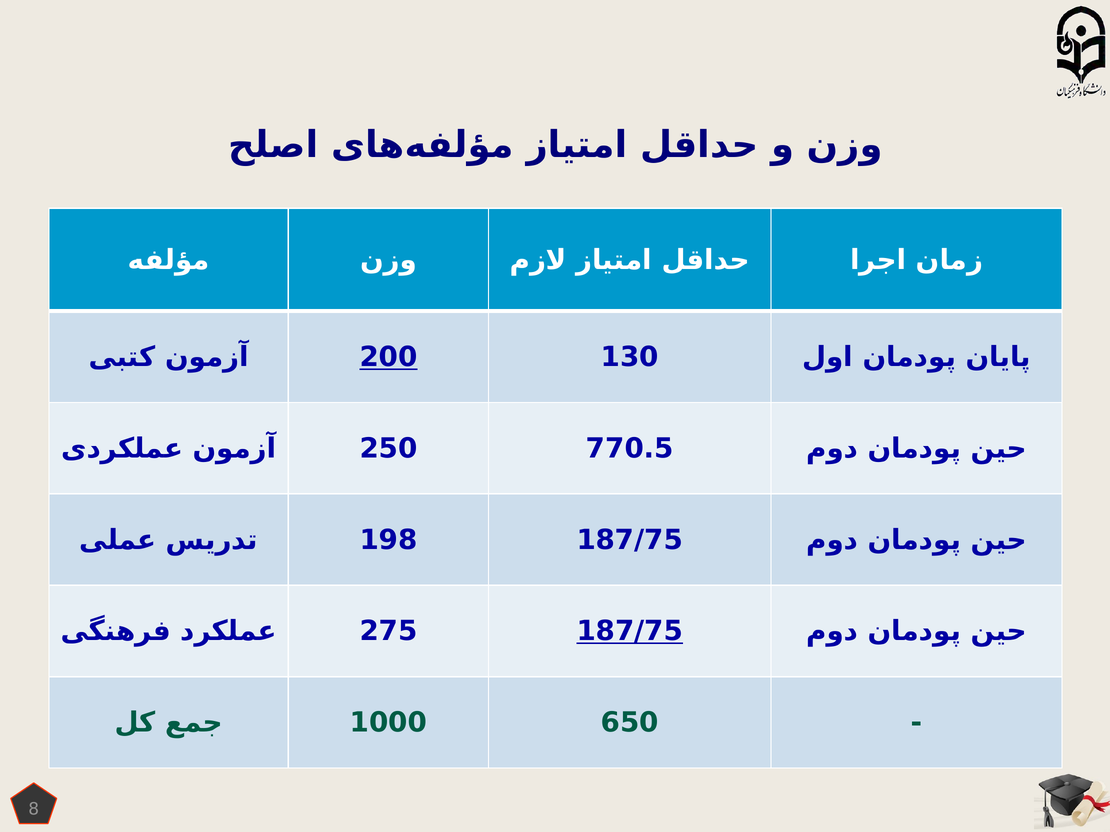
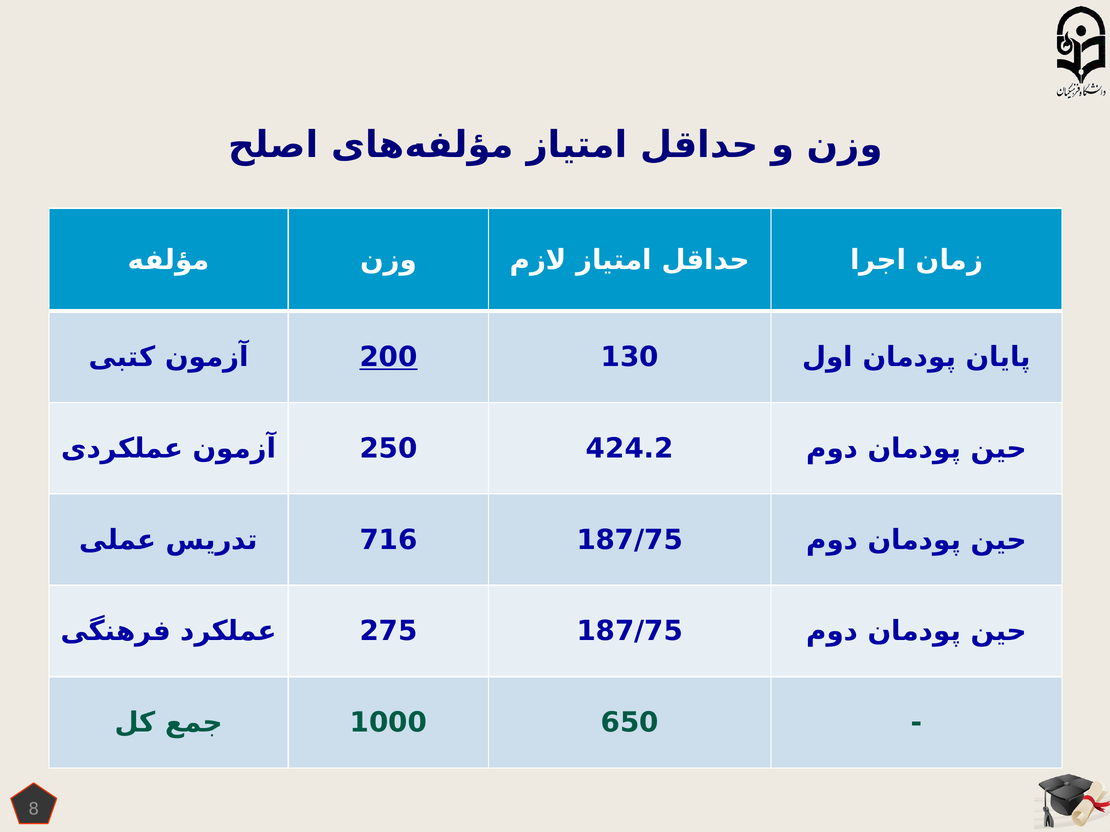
770.5: 770.5 -> 424.2
198: 198 -> 716
187/75 at (630, 632) underline: present -> none
